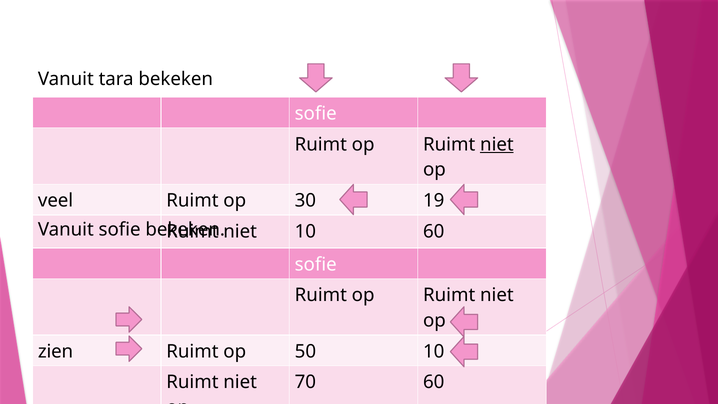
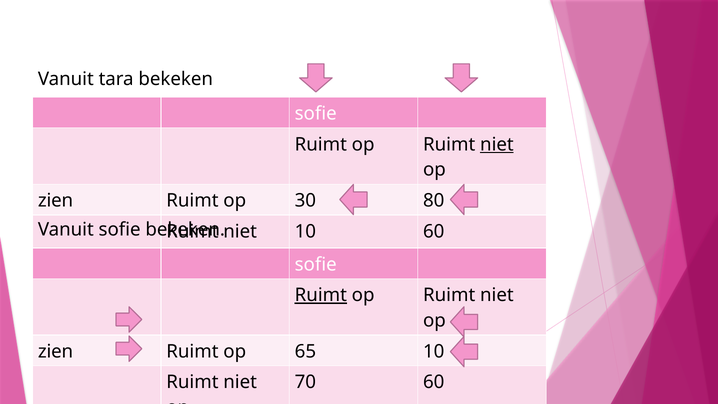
veel at (56, 201): veel -> zien
19: 19 -> 80
Ruimt at (321, 295) underline: none -> present
50: 50 -> 65
